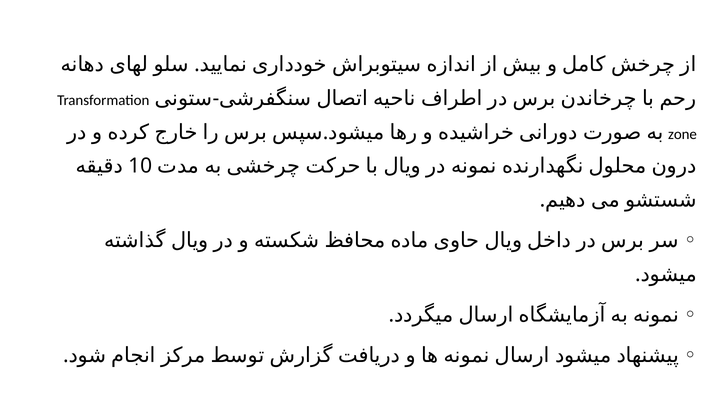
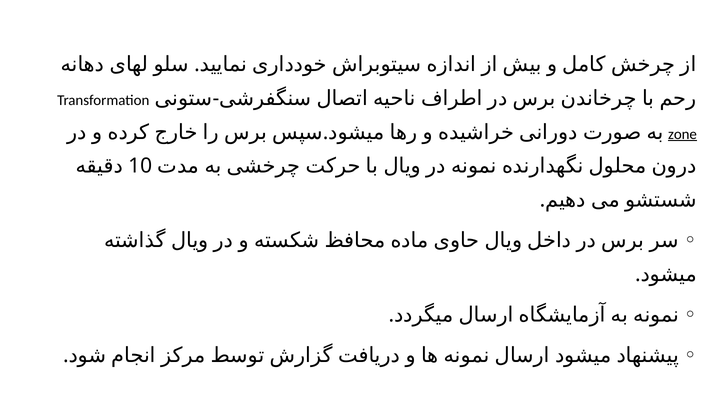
zone underline: none -> present
